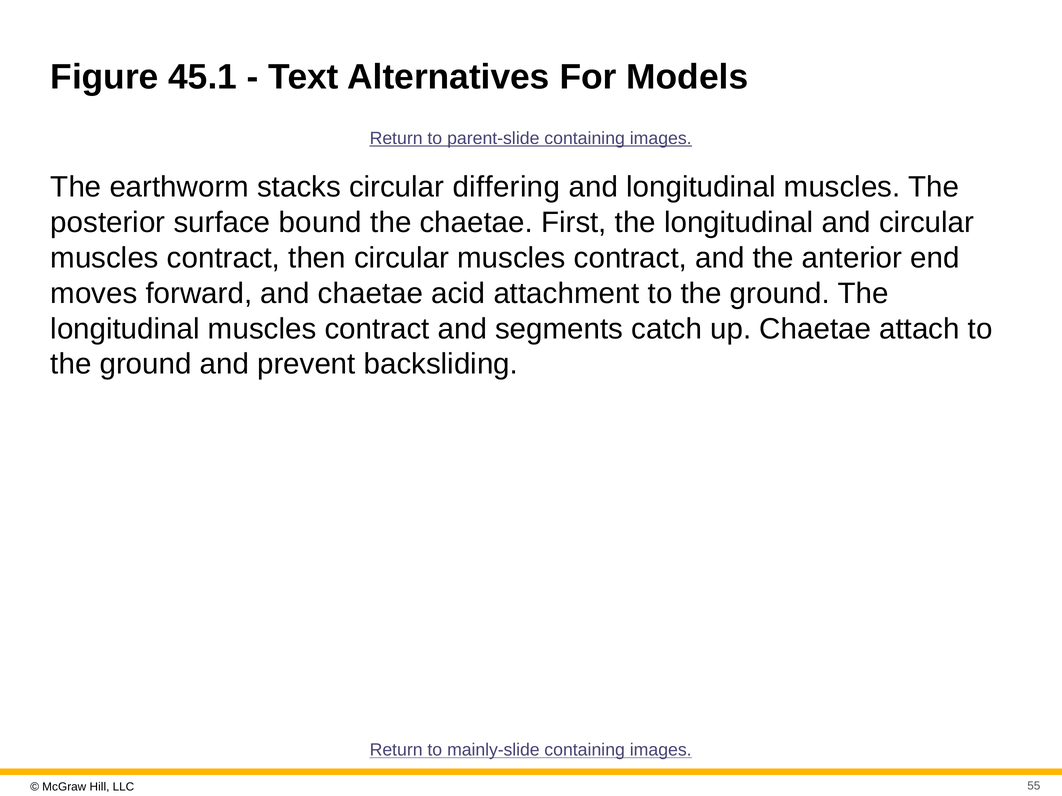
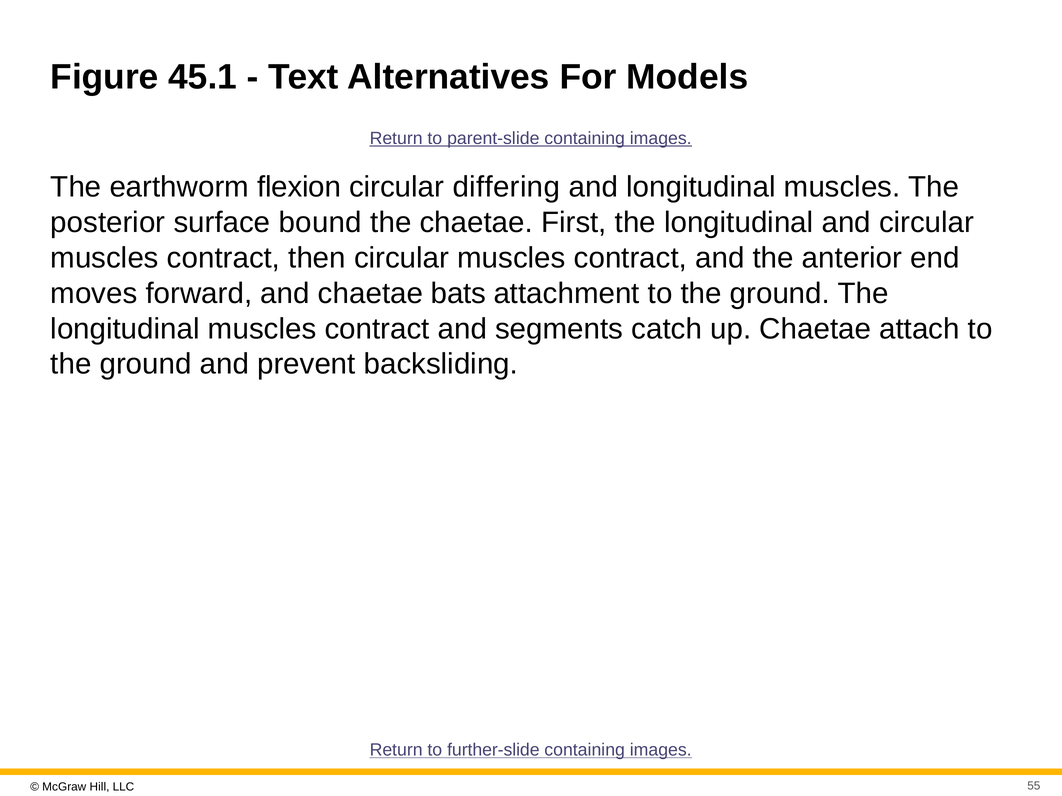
stacks: stacks -> flexion
acid: acid -> bats
mainly-slide: mainly-slide -> further-slide
